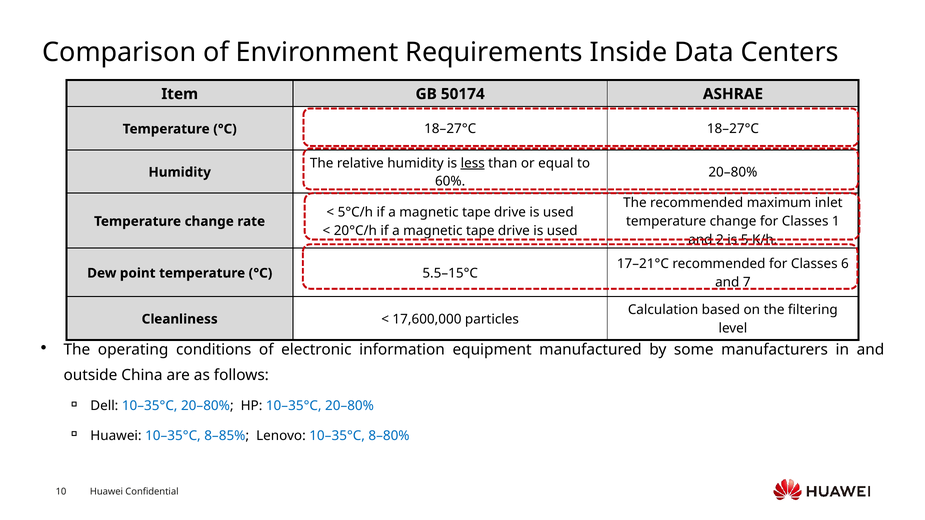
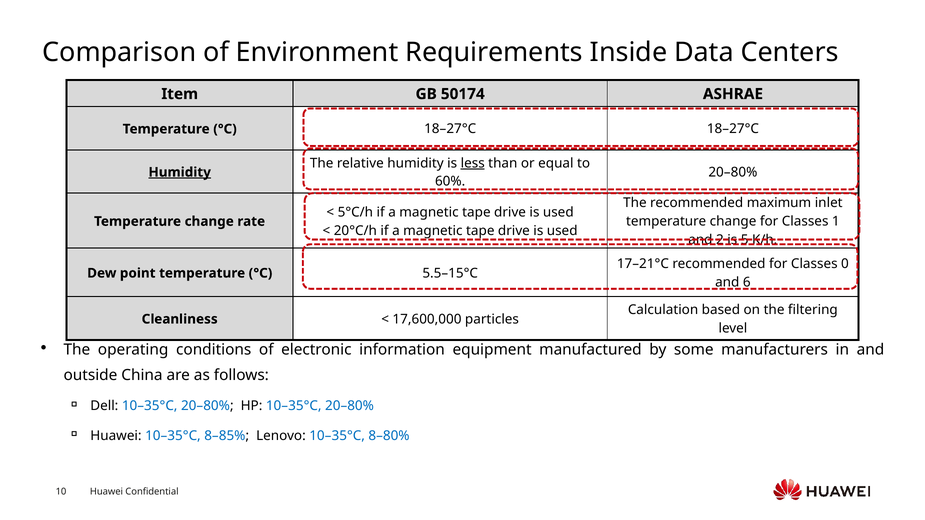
Humidity at (180, 172) underline: none -> present
6: 6 -> 0
7: 7 -> 6
